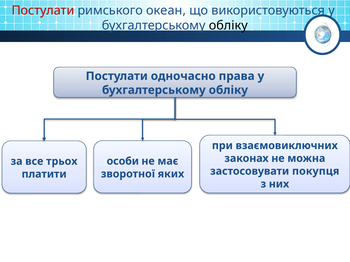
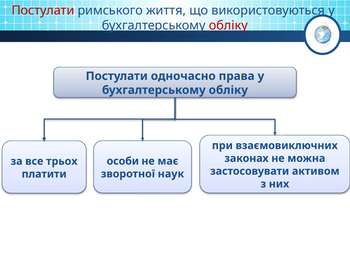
океан: океан -> життя
обліку at (228, 26) colour: black -> red
покупця: покупця -> активом
яких: яких -> наук
